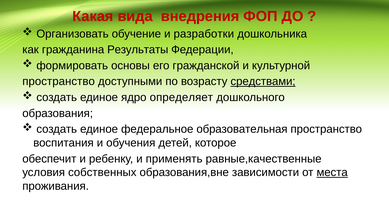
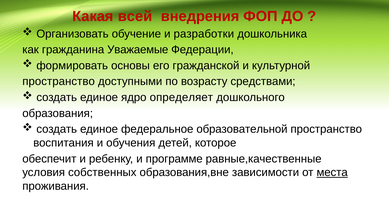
вида: вида -> всей
Результаты: Результаты -> Уважаемые
средствами underline: present -> none
образовательная: образовательная -> образовательной
применять: применять -> программе
